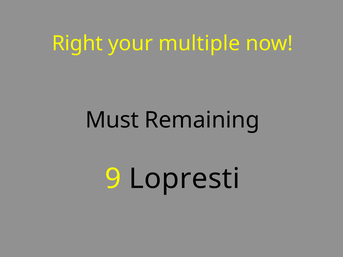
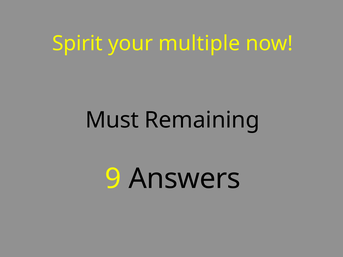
Right: Right -> Spirit
Lopresti: Lopresti -> Answers
